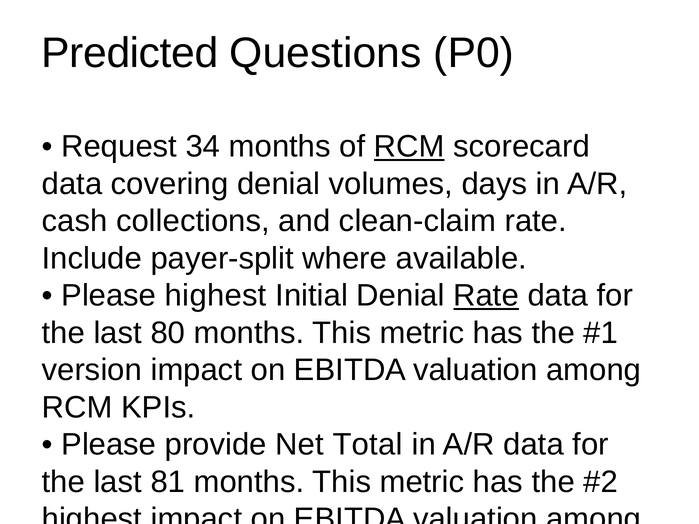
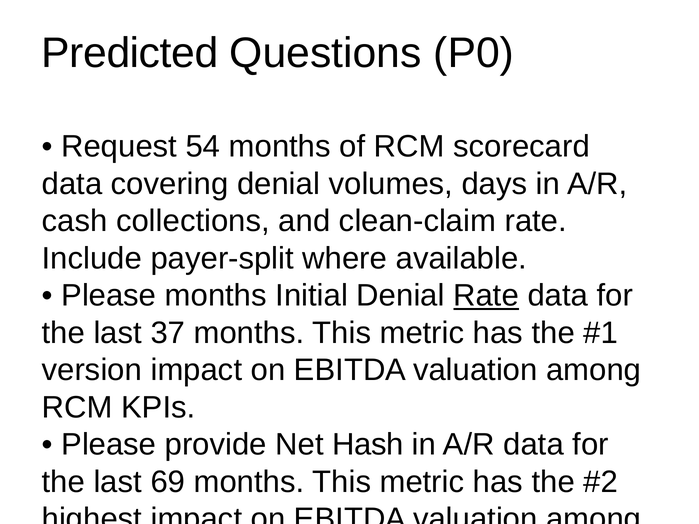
34: 34 -> 54
RCM at (409, 147) underline: present -> none
Please highest: highest -> months
80: 80 -> 37
Total: Total -> Hash
81: 81 -> 69
